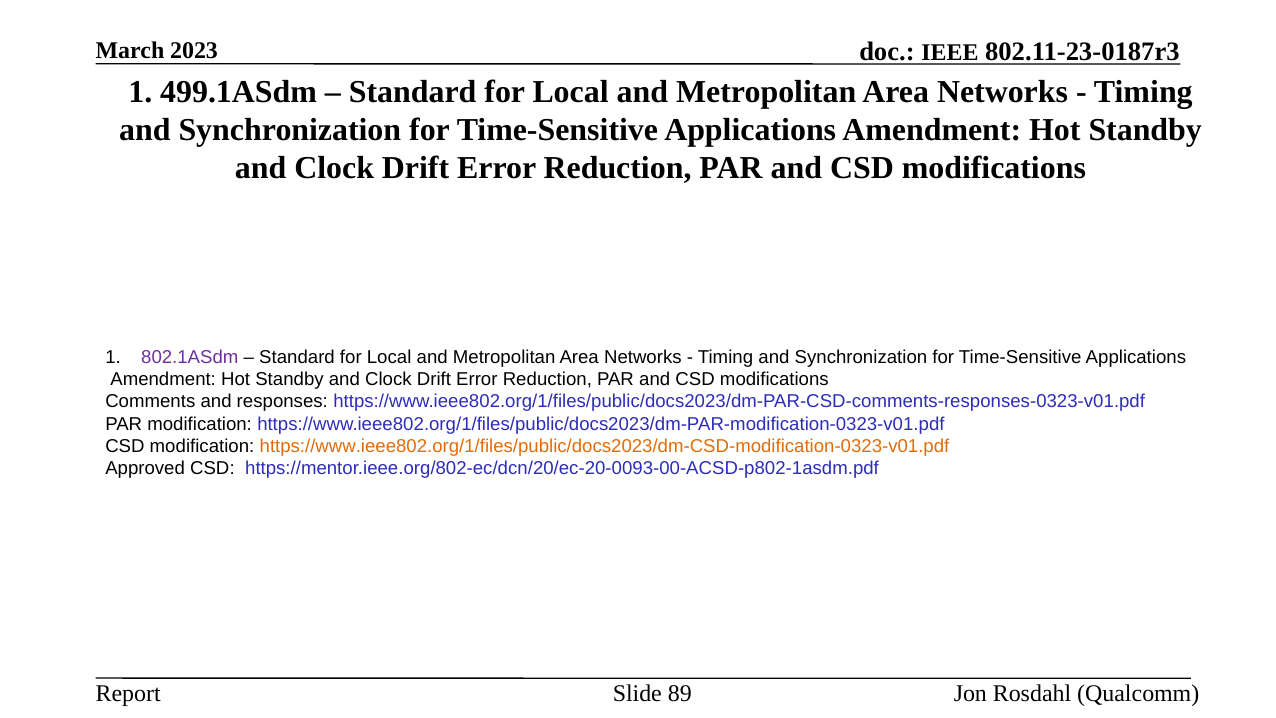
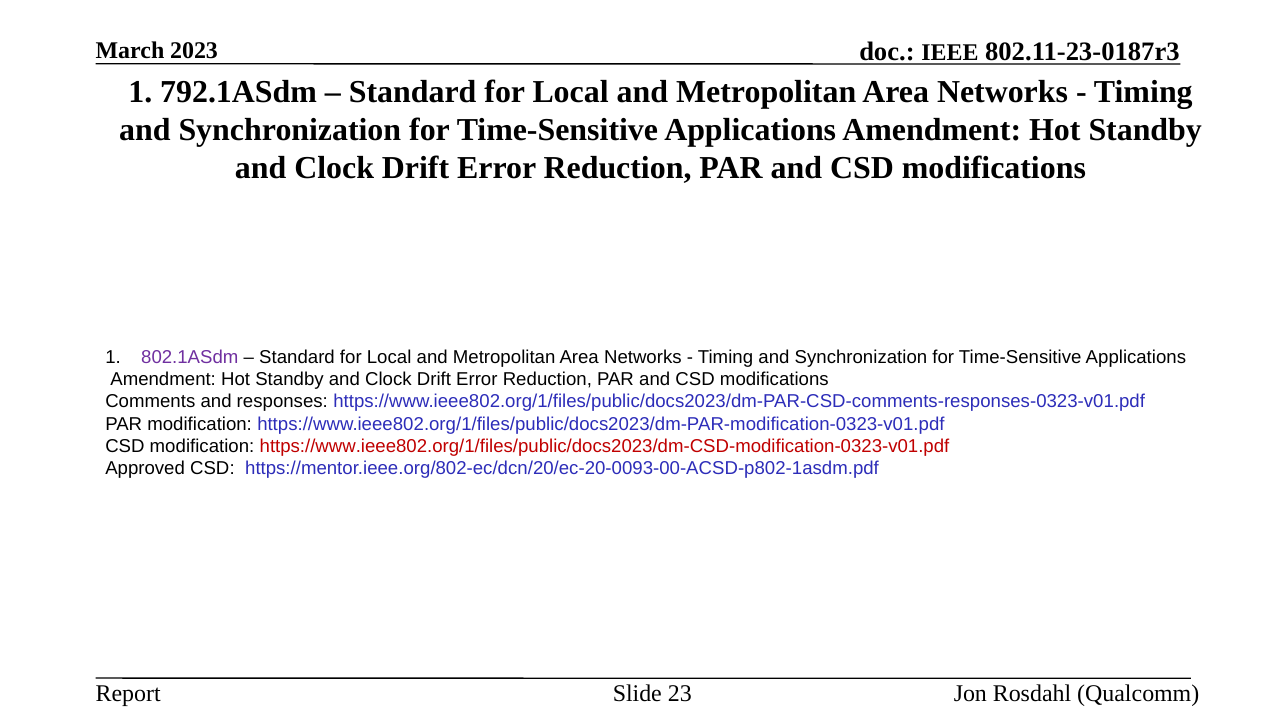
499.1ASdm: 499.1ASdm -> 792.1ASdm
https://www.ieee802.org/1/files/public/docs2023/dm-CSD-modification-0323-v01.pdf colour: orange -> red
89: 89 -> 23
